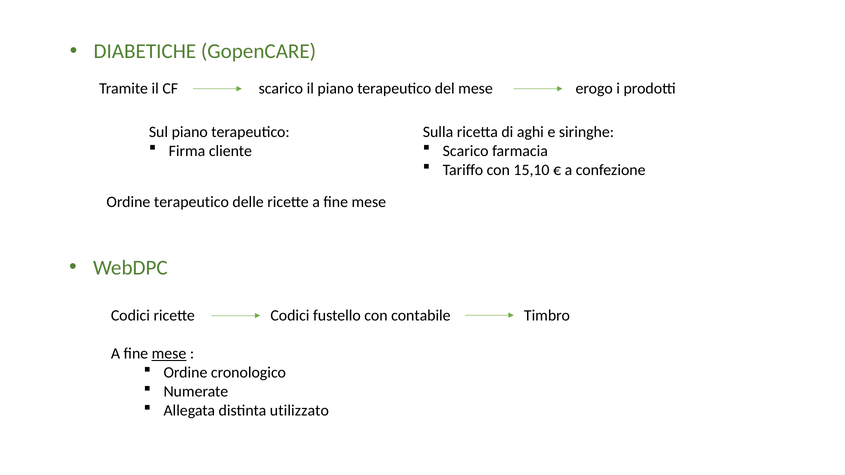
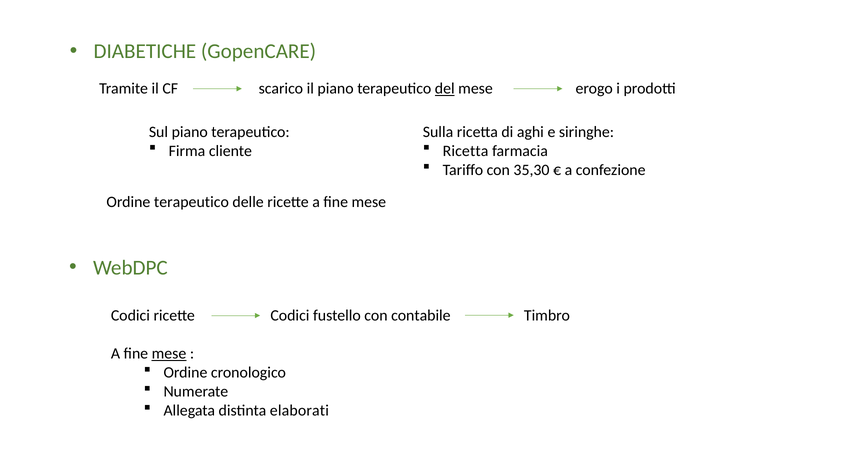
del underline: none -> present
Scarico at (466, 151): Scarico -> Ricetta
15,10: 15,10 -> 35,30
utilizzato: utilizzato -> elaborati
